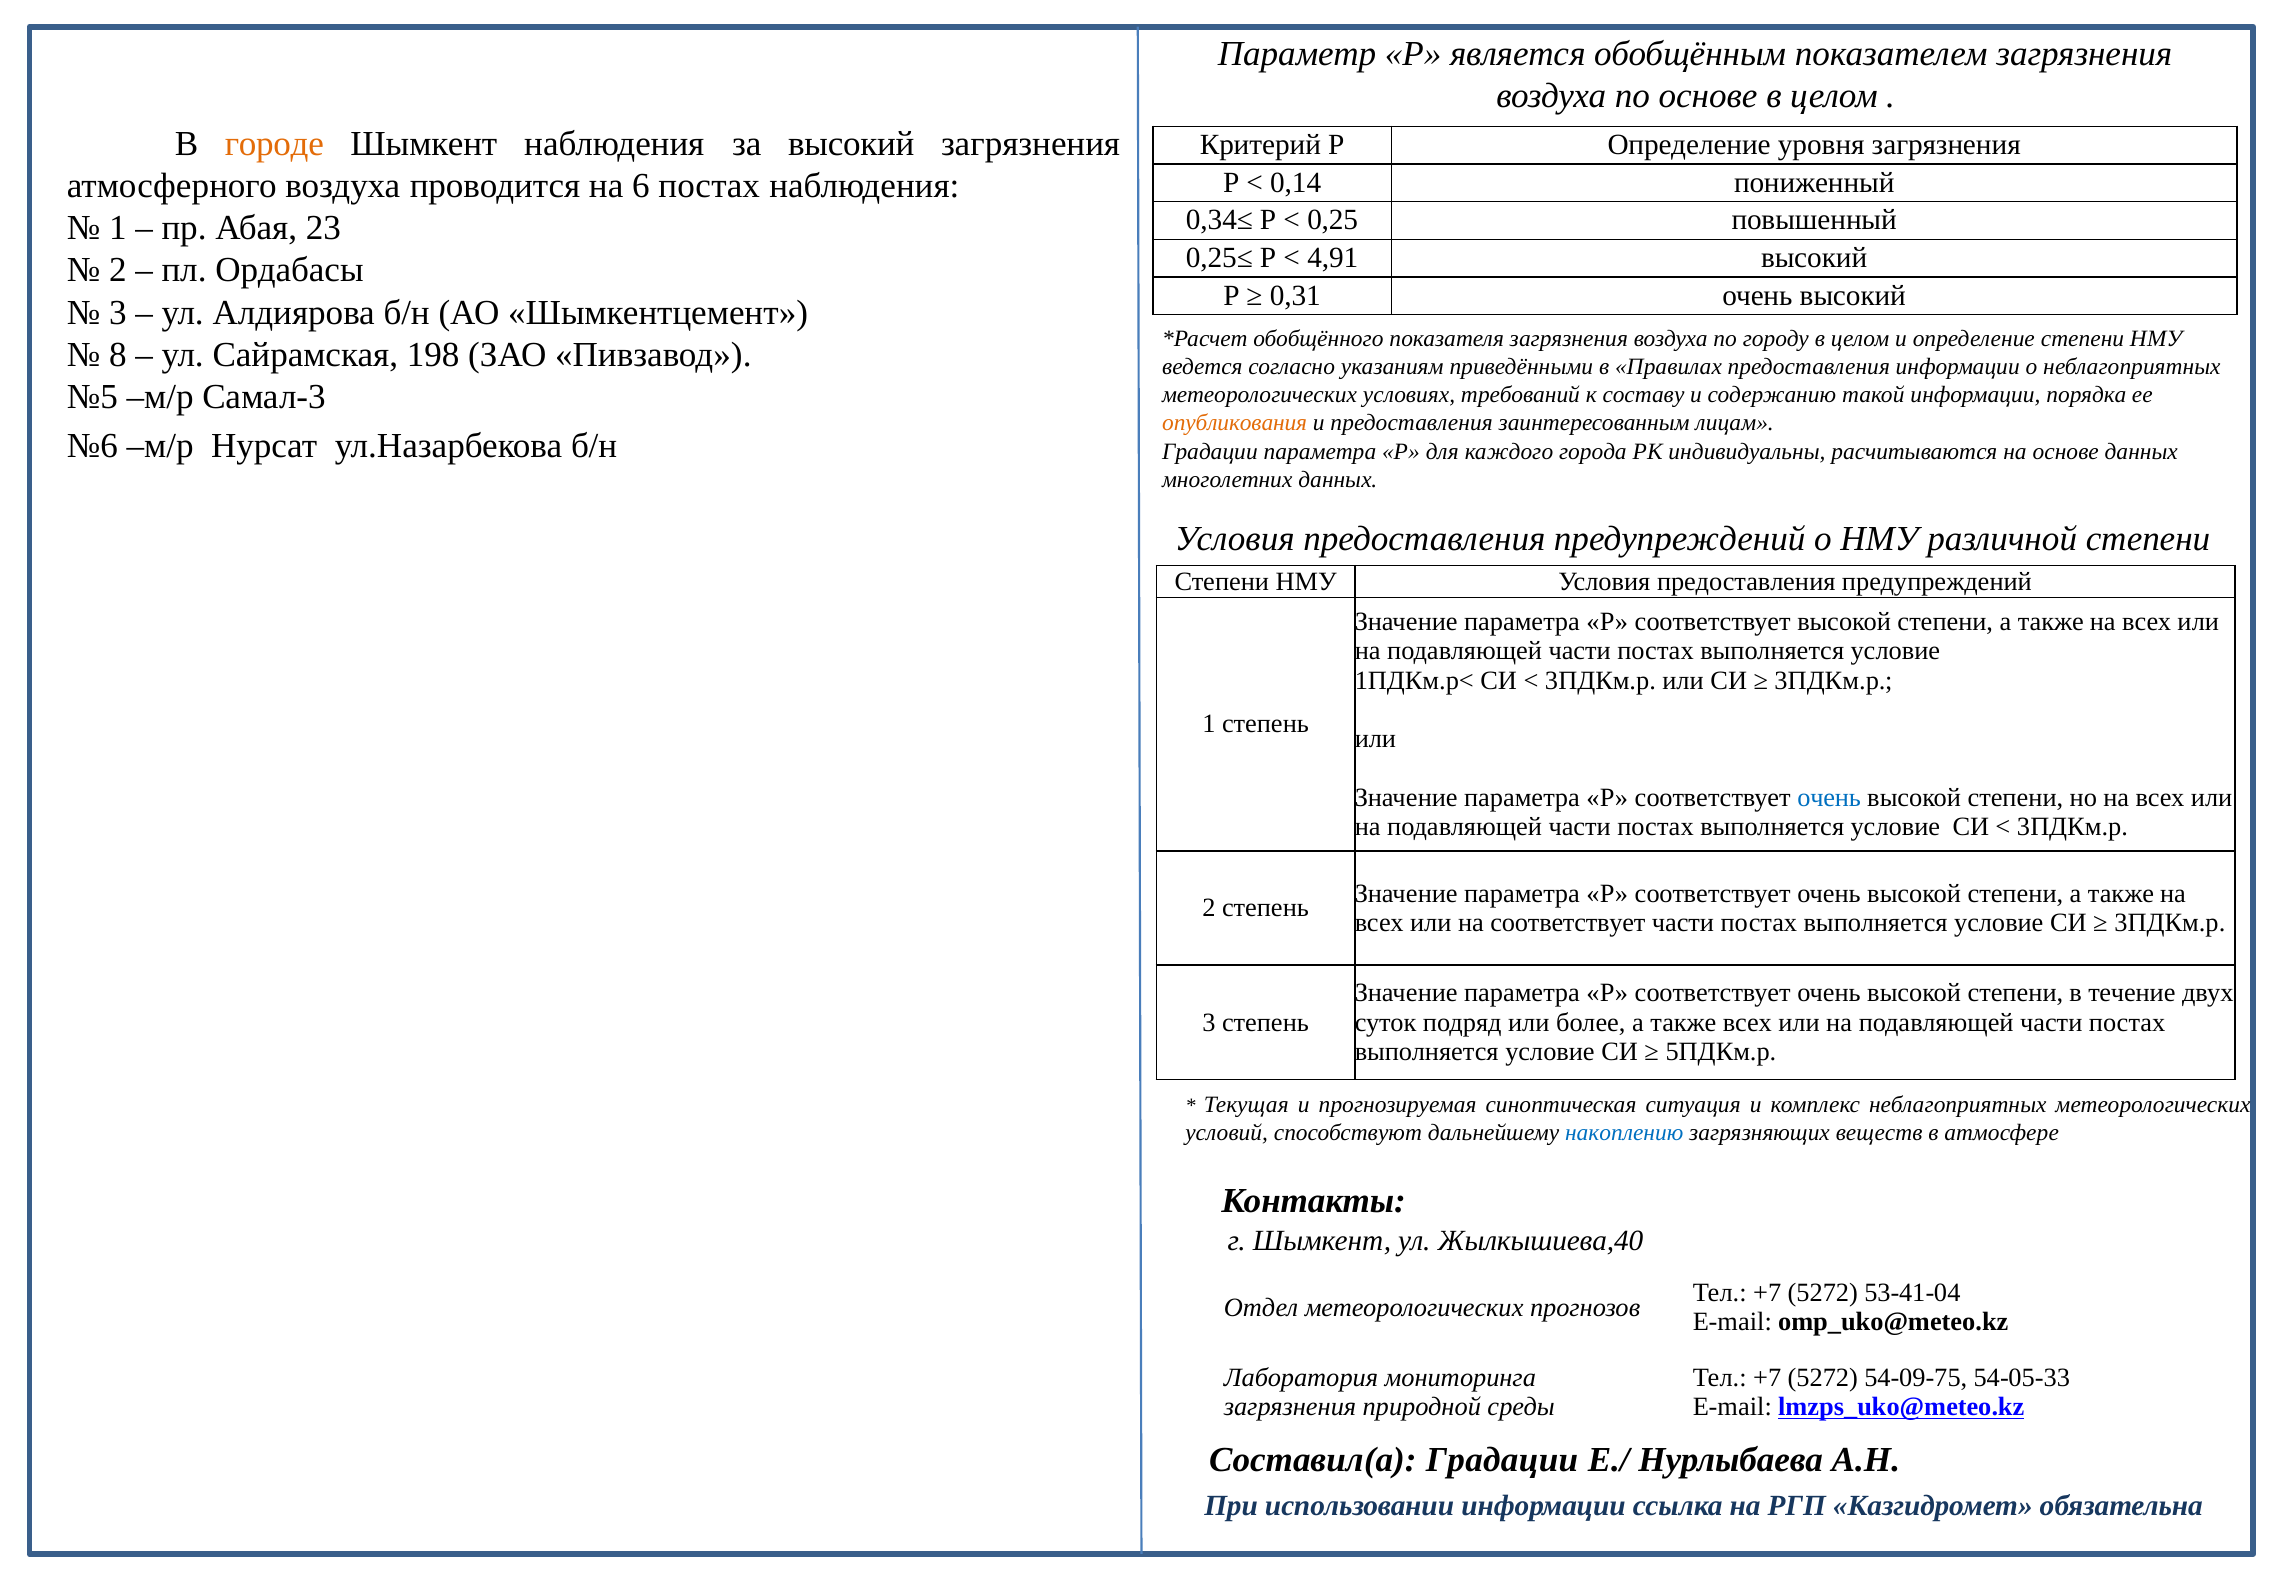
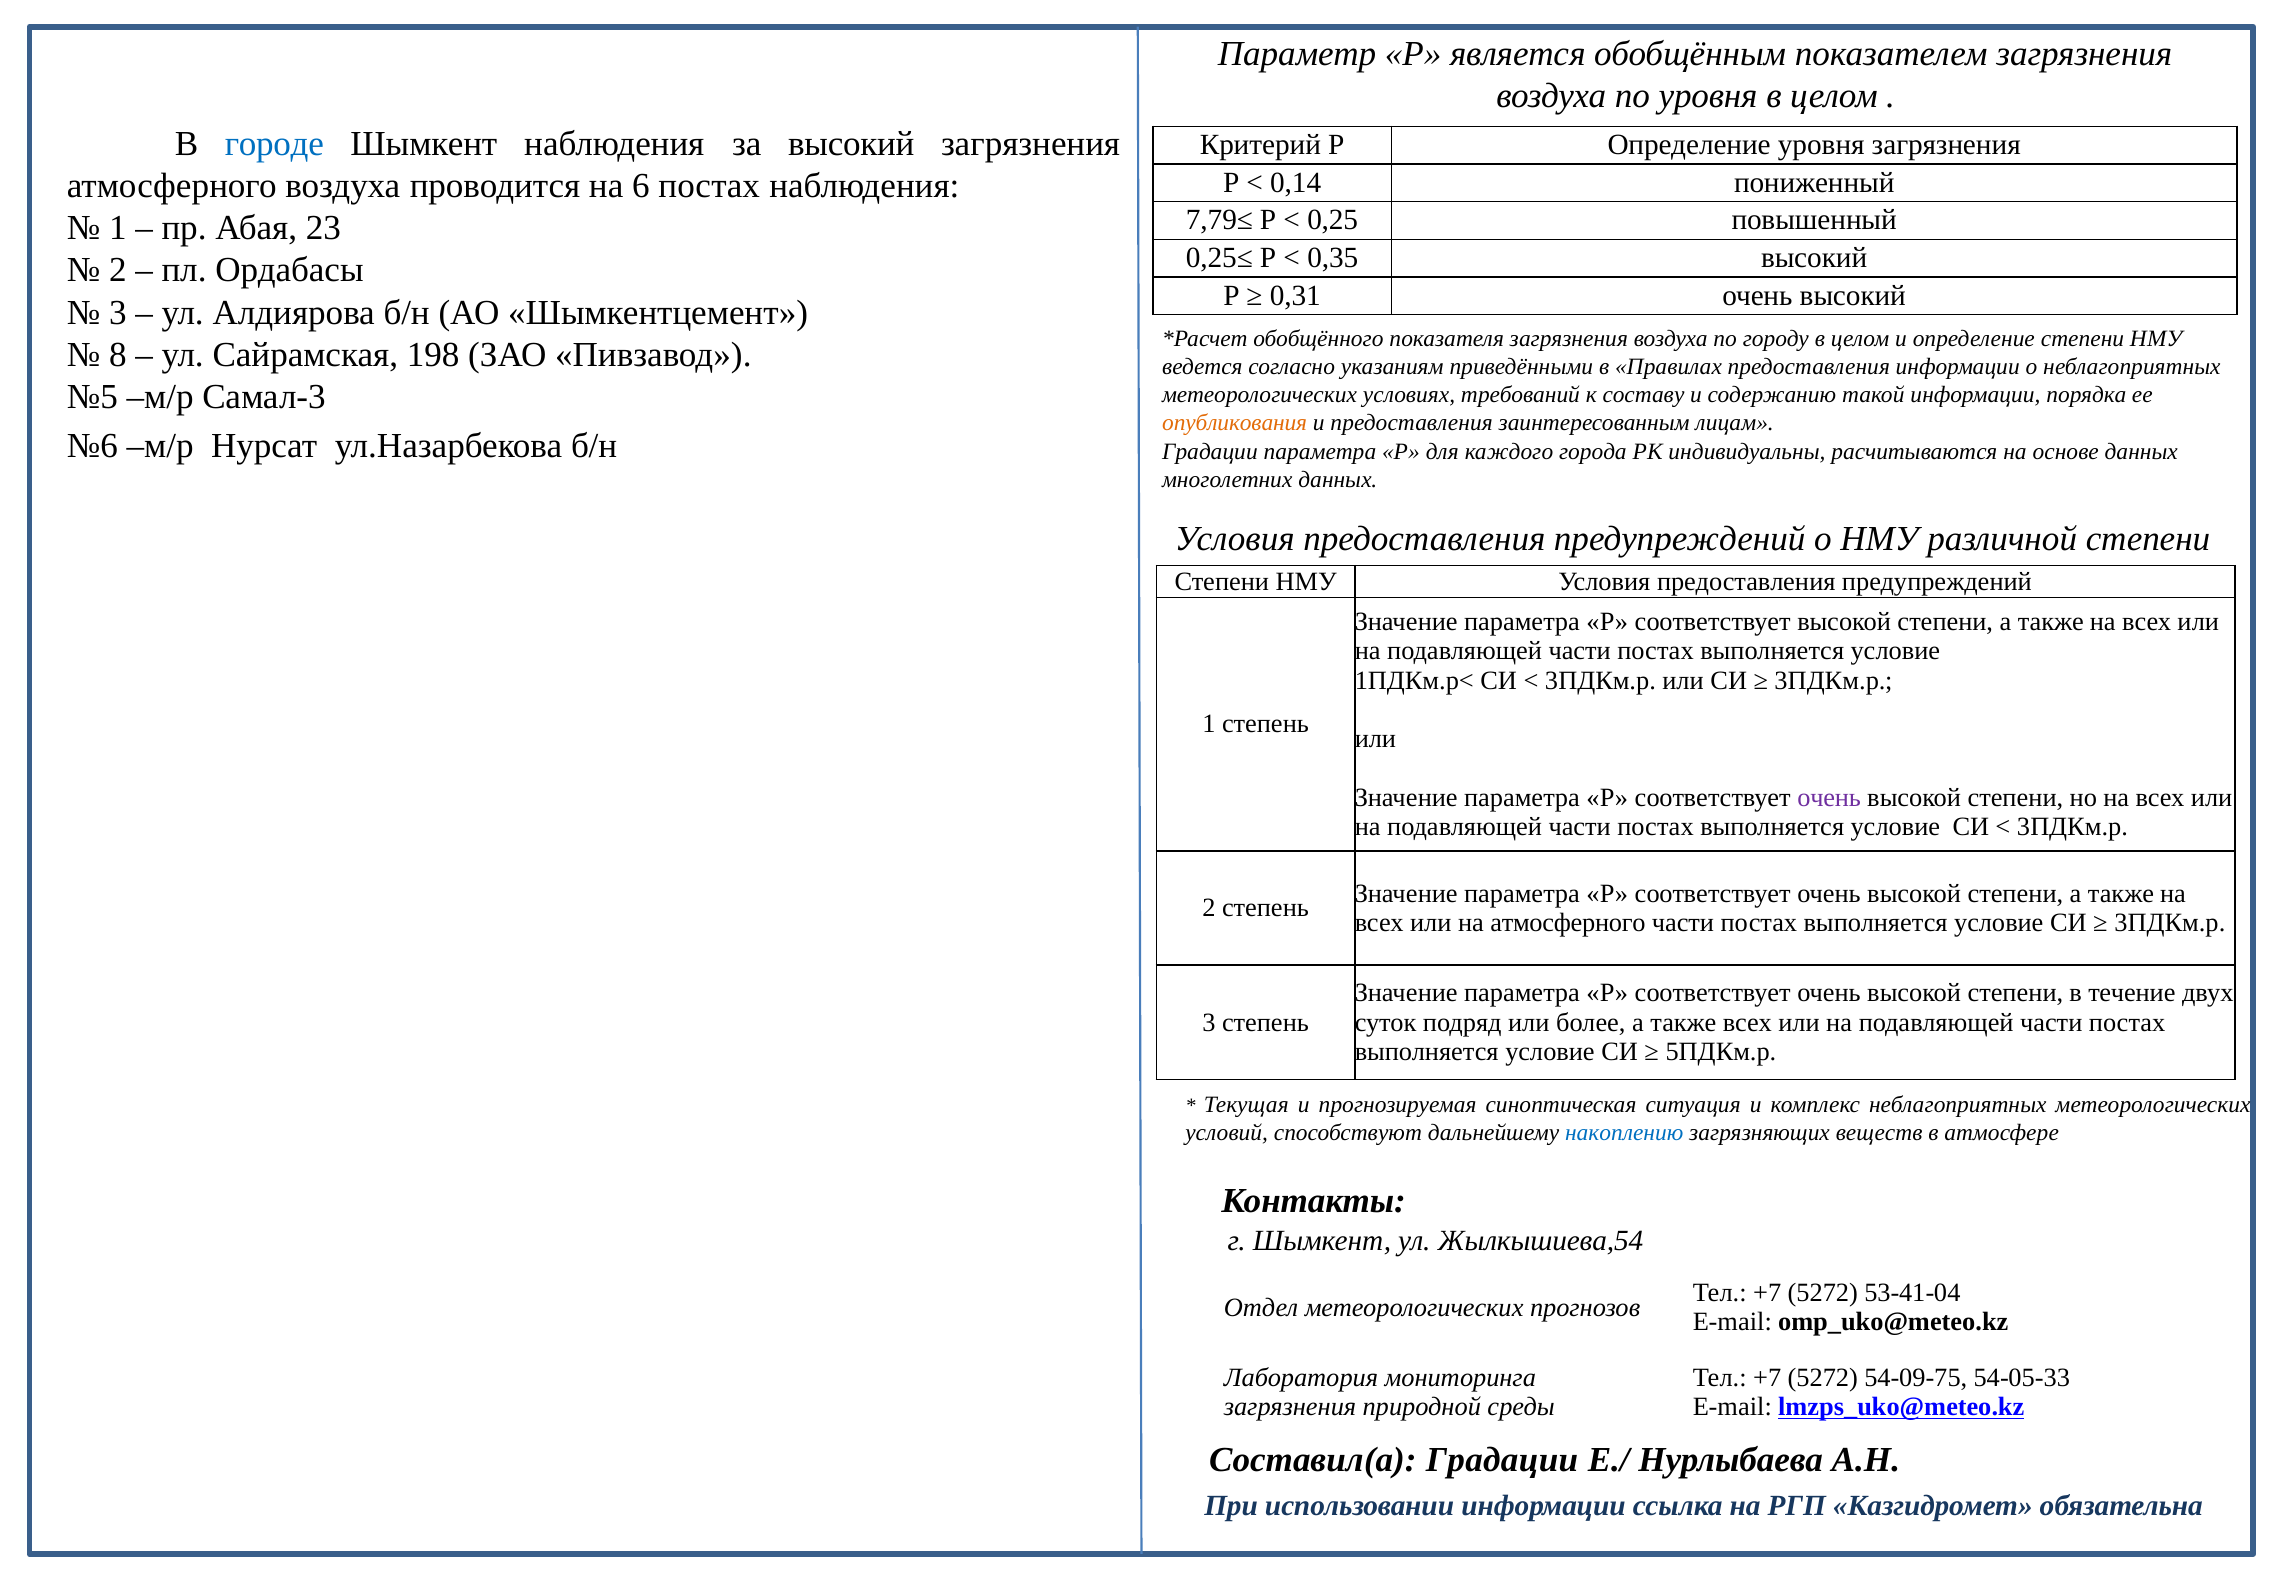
по основе: основе -> уровня
городе colour: orange -> blue
0,34≤: 0,34≤ -> 7,79≤
4,91: 4,91 -> 0,35
очень at (1829, 797) colour: blue -> purple
на соответствует: соответствует -> атмосферного
Жылкышиева,40: Жылкышиева,40 -> Жылкышиева,54
